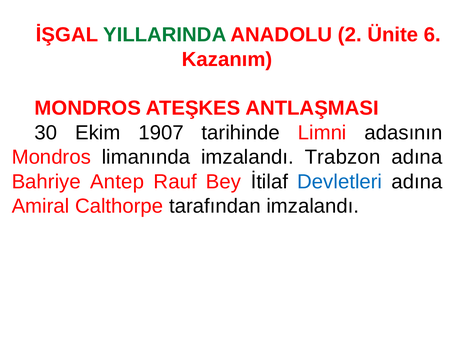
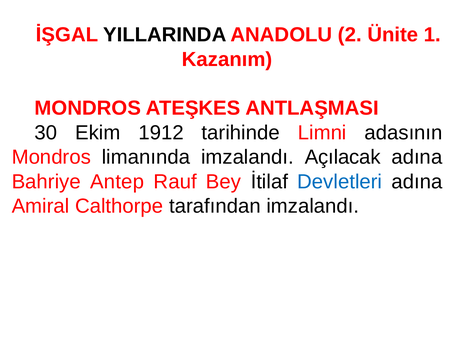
YILLARINDA colour: green -> black
6: 6 -> 1
1907: 1907 -> 1912
Trabzon: Trabzon -> Açılacak
